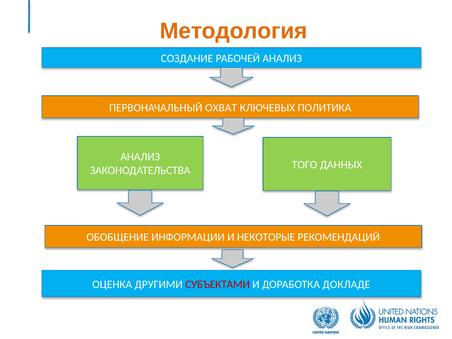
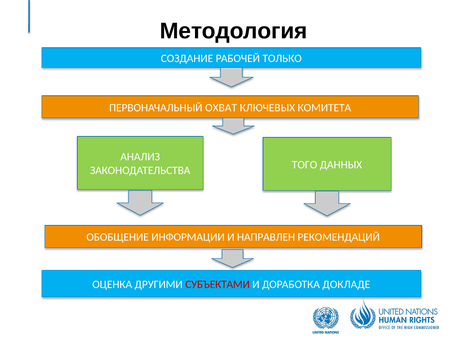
Методология colour: orange -> black
РАБОЧЕЙ АНАЛИЗ: АНАЛИЗ -> ТОЛЬКО
ПОЛИТИКА: ПОЛИТИКА -> КОМИТЕТА
НЕКОТОРЫЕ: НЕКОТОРЫЕ -> НАПРАВЛЕН
